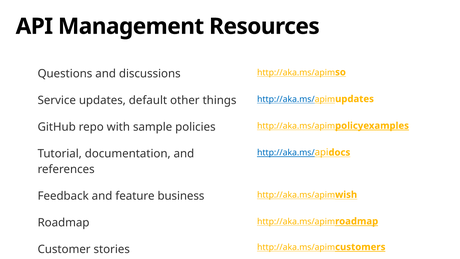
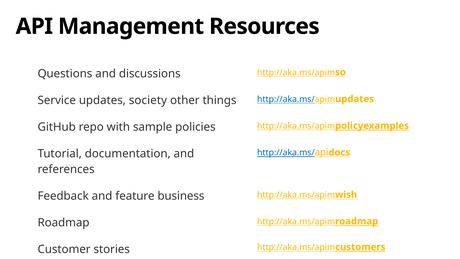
default: default -> society
